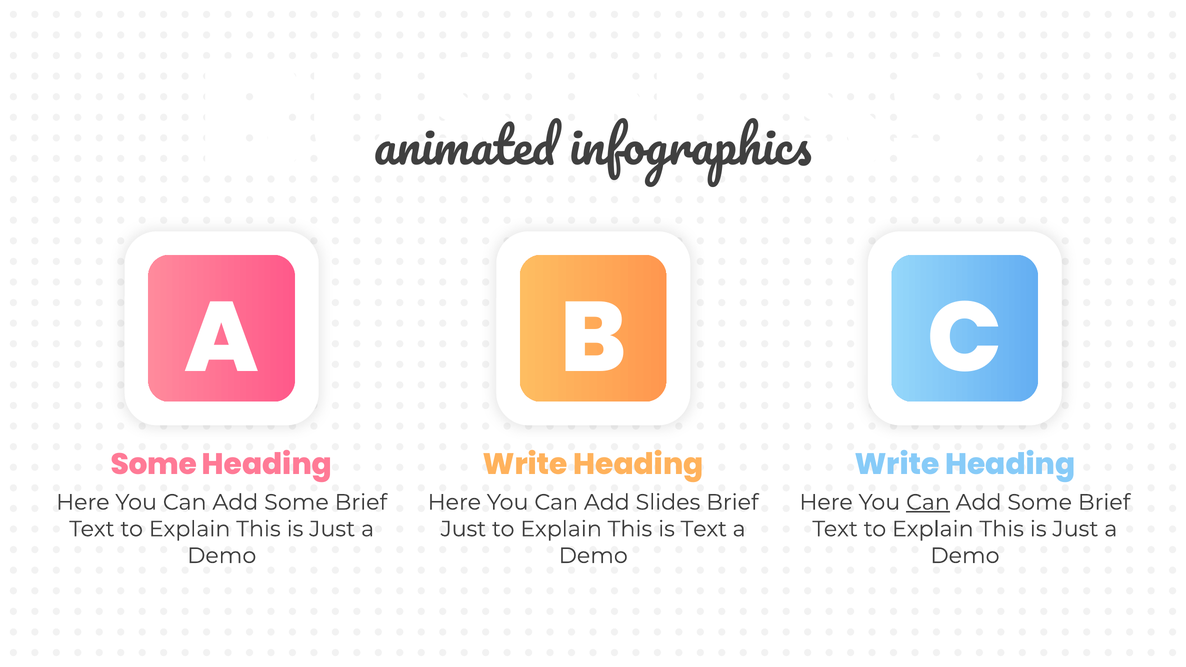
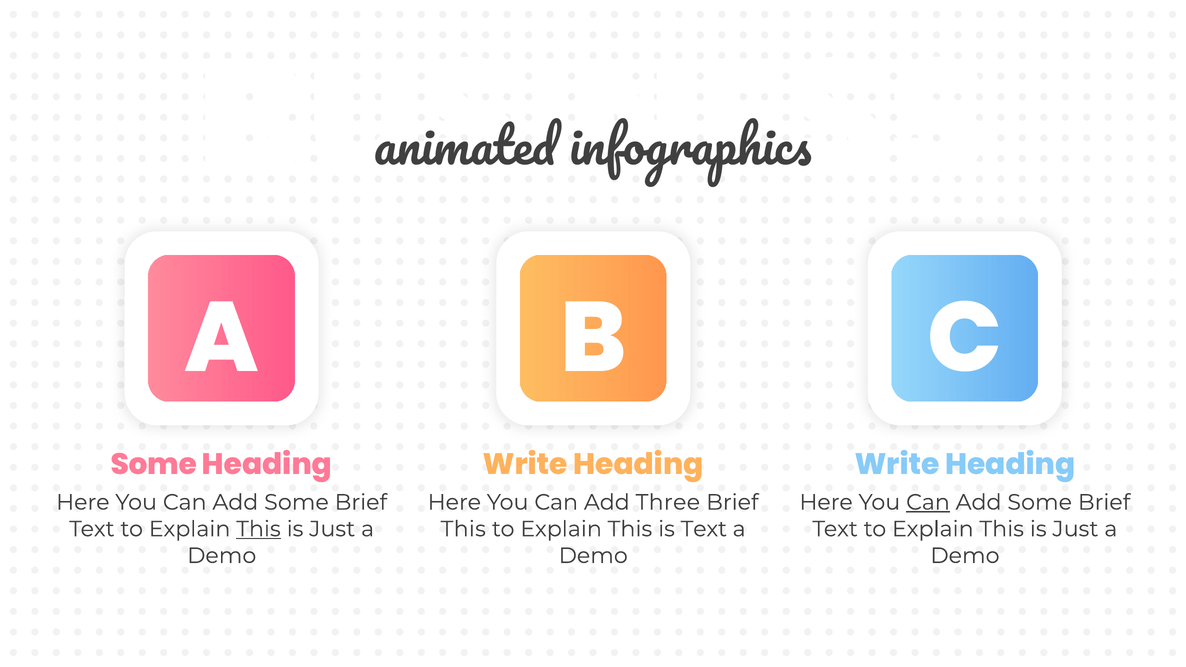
Slides: Slides -> Three
This at (258, 529) underline: none -> present
Just at (463, 529): Just -> This
